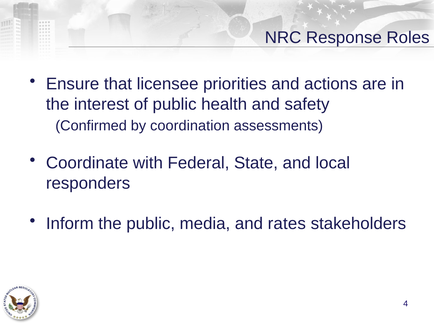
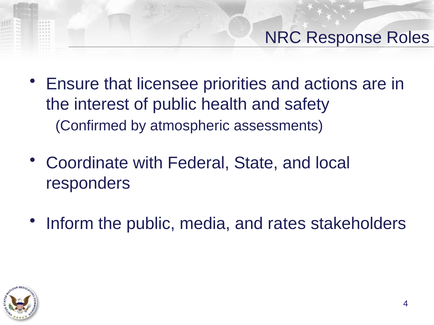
coordination: coordination -> atmospheric
